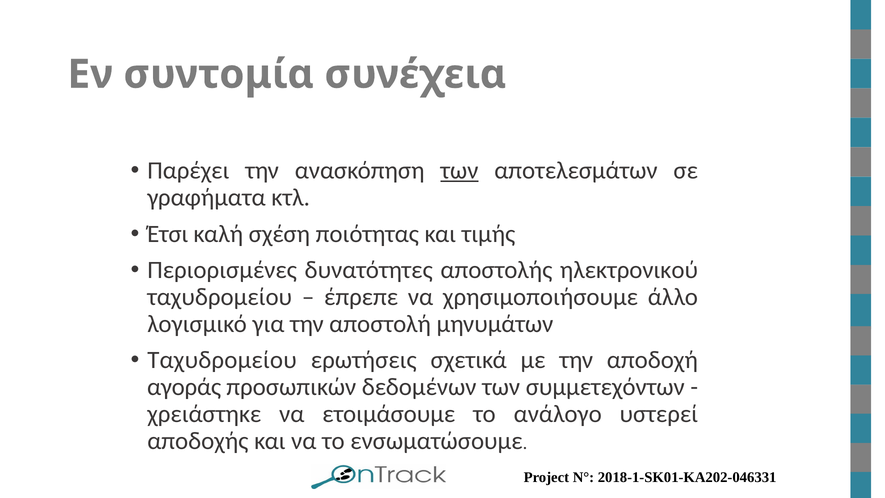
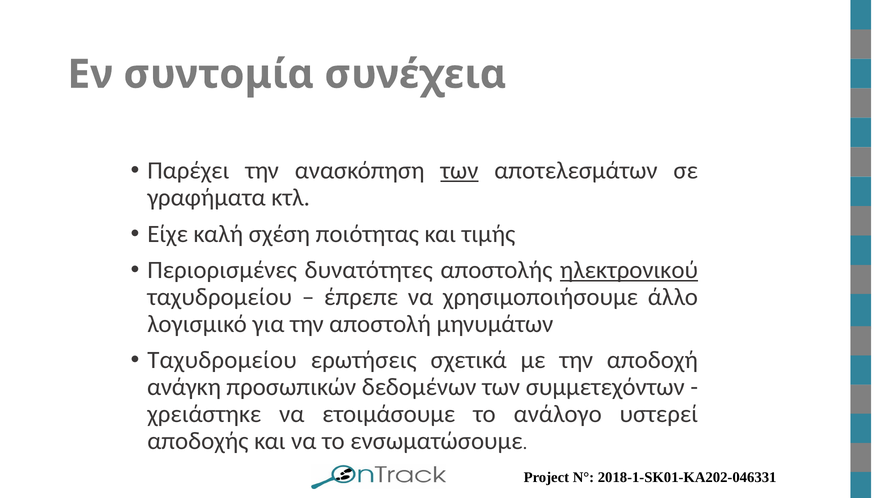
Έτσι: Έτσι -> Είχε
ηλεκτρονικού underline: none -> present
αγοράς: αγοράς -> ανάγκη
